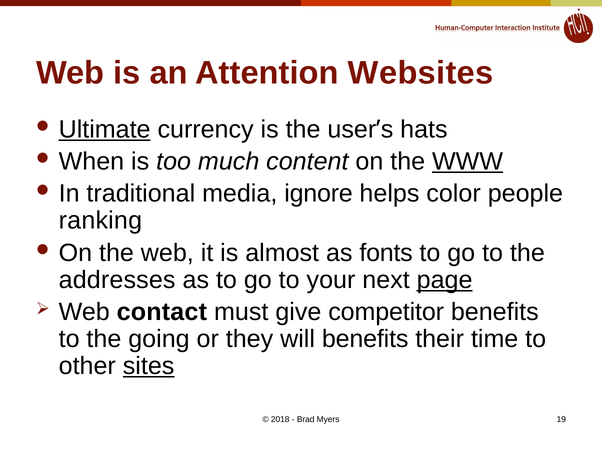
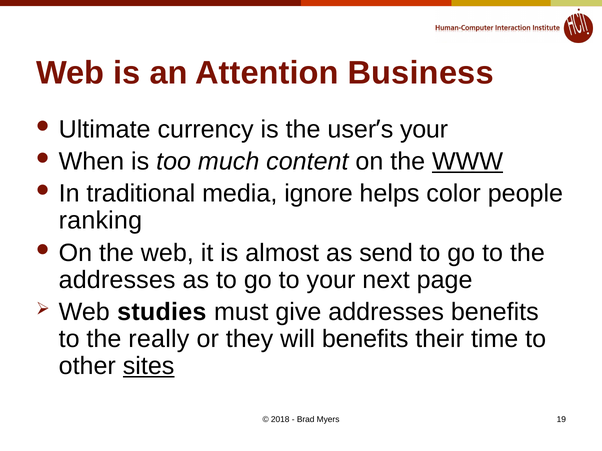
Websites: Websites -> Business
Ultimate underline: present -> none
hats at (424, 130): hats -> your
fonts: fonts -> send
page underline: present -> none
contact: contact -> studies
give competitor: competitor -> addresses
going: going -> really
